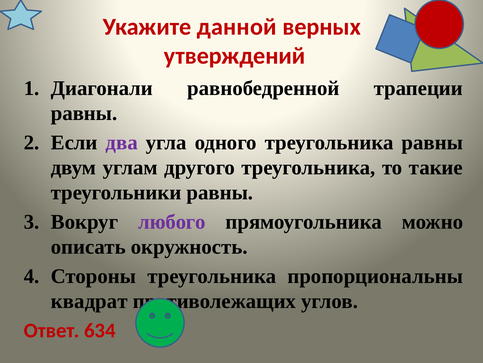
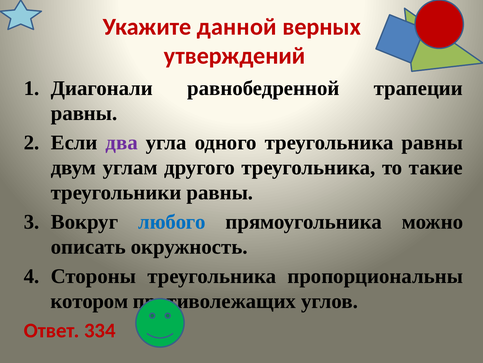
любого colour: purple -> blue
квадрат: квадрат -> котором
634: 634 -> 334
